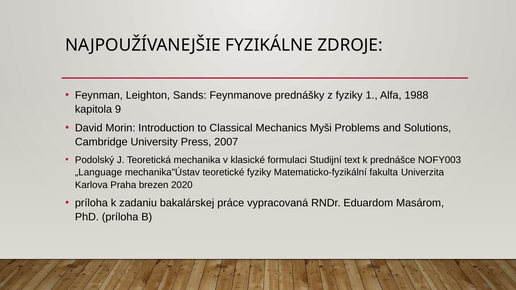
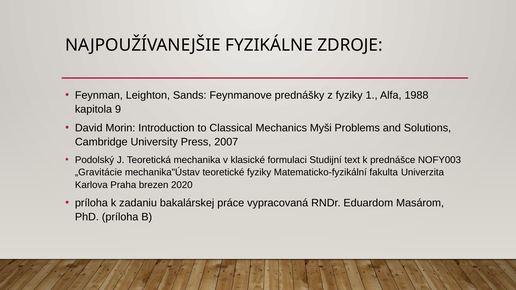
„Language: „Language -> „Gravitácie
